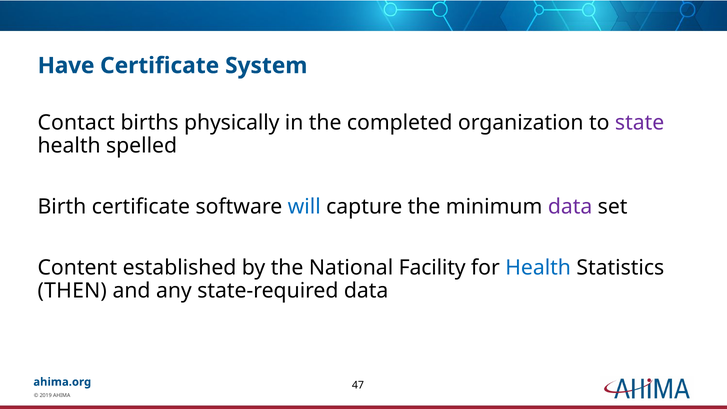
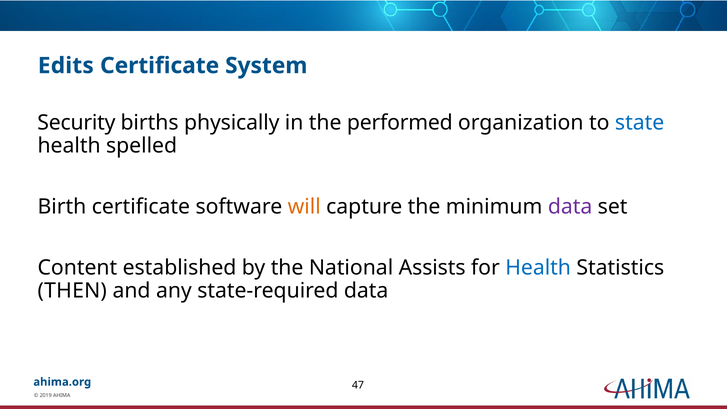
Have: Have -> Edits
Contact: Contact -> Security
completed: completed -> performed
state colour: purple -> blue
will colour: blue -> orange
Facility: Facility -> Assists
